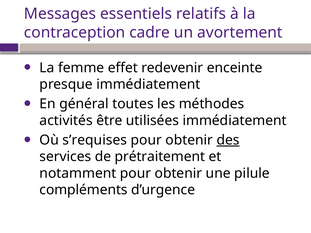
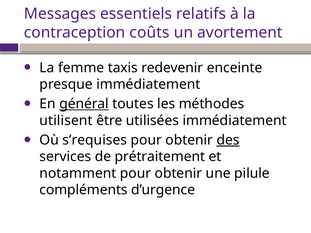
cadre: cadre -> coûts
effet: effet -> taxis
général underline: none -> present
activités: activités -> utilisent
